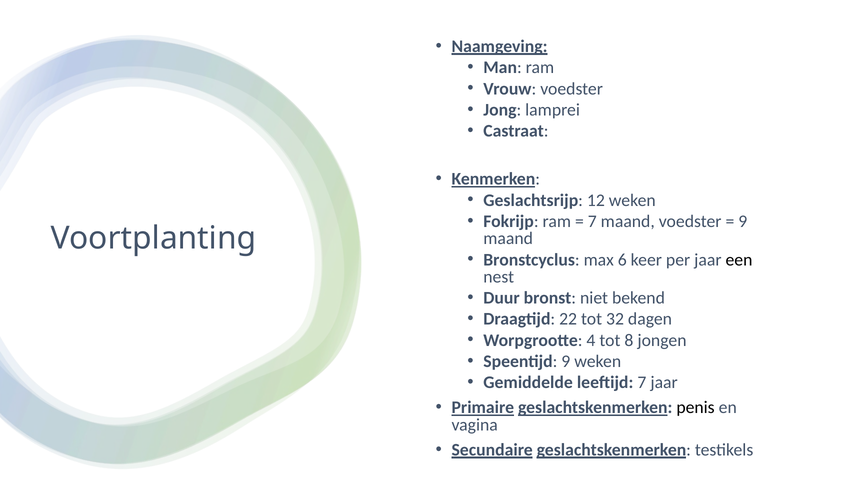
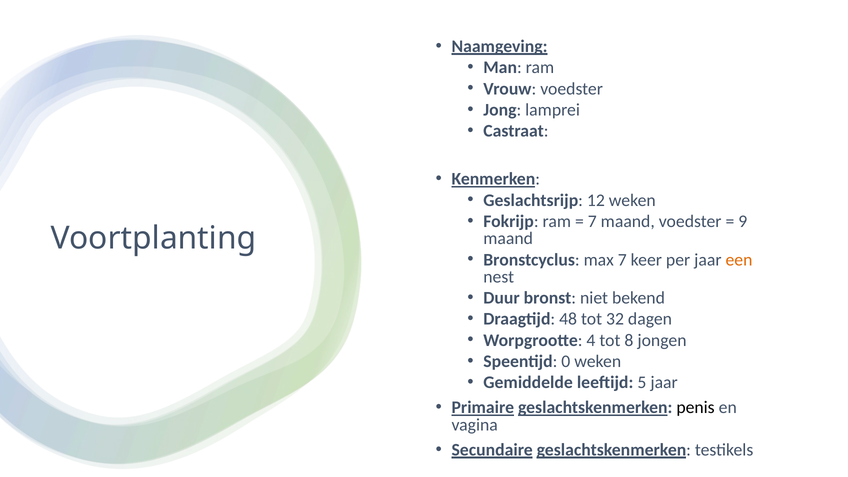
max 6: 6 -> 7
een colour: black -> orange
22: 22 -> 48
Speentijd 9: 9 -> 0
leeftijd 7: 7 -> 5
